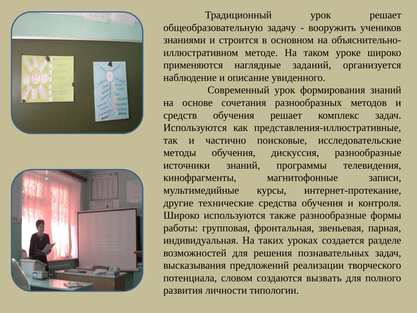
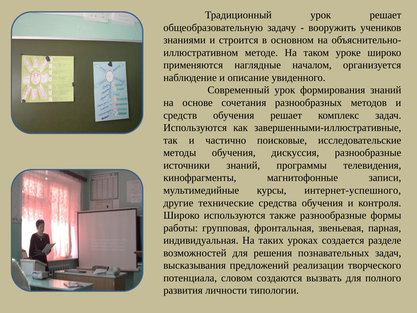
заданий: заданий -> началом
представления-иллюстративные: представления-иллюстративные -> завершенными-иллюстративные
интернет-протекание: интернет-протекание -> интернет-успешного
